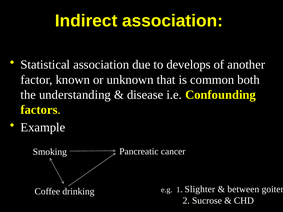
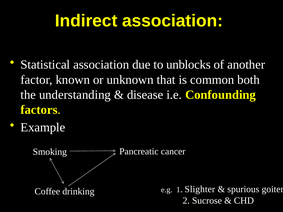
develops: develops -> unblocks
between: between -> spurious
